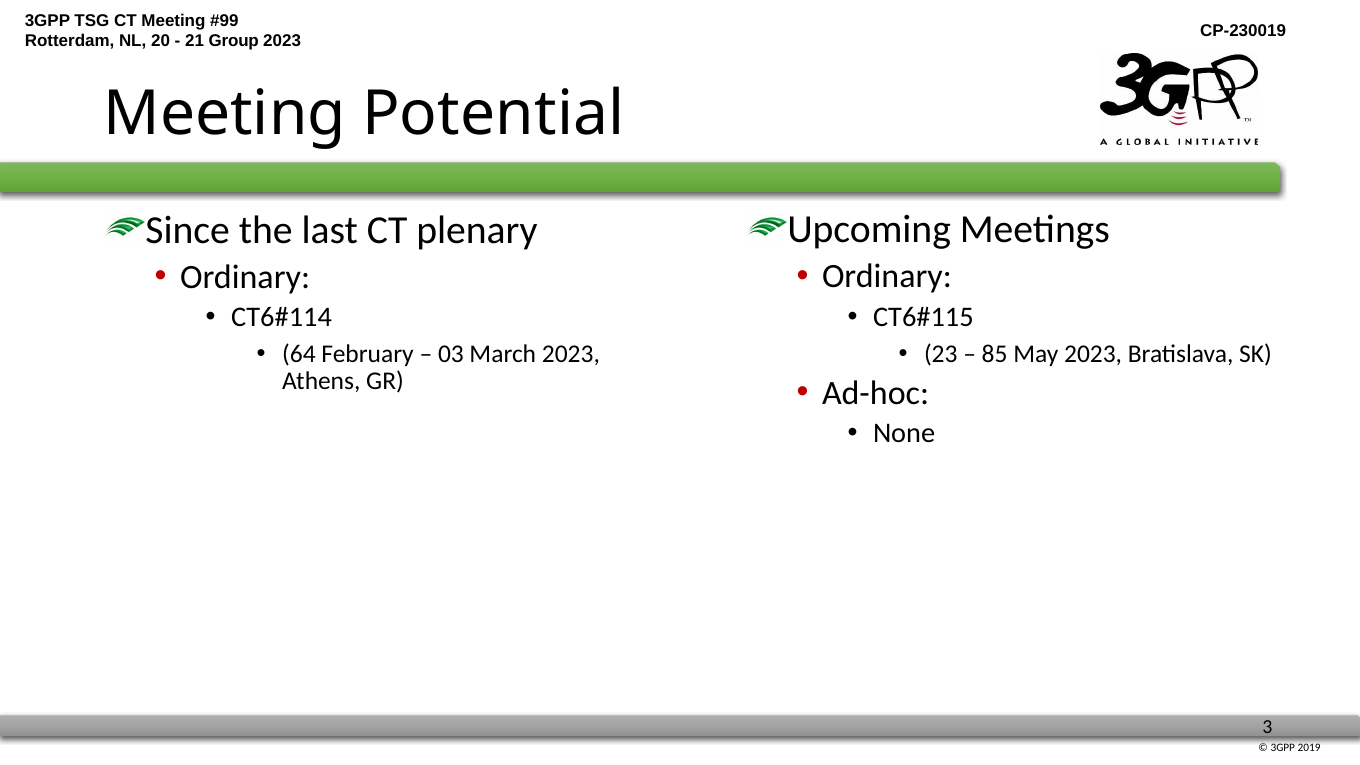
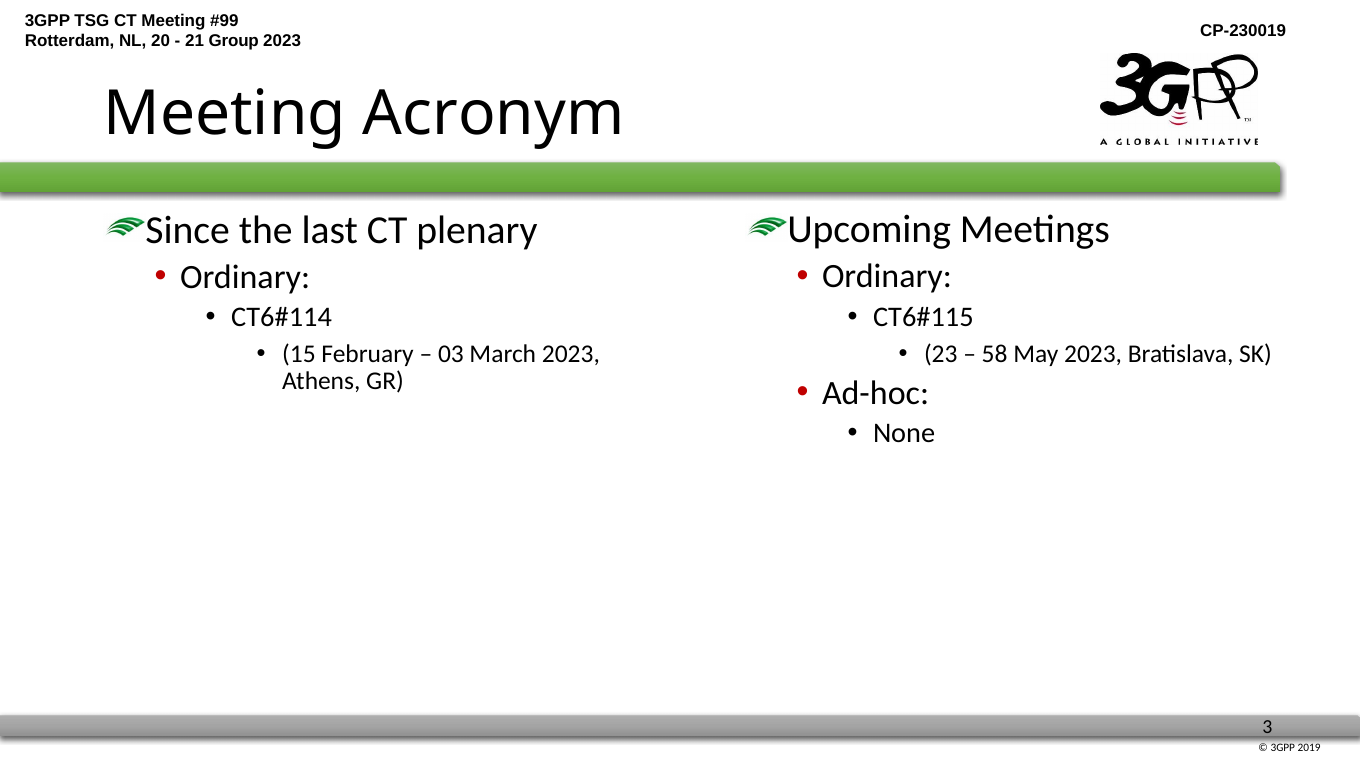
Potential: Potential -> Acronym
64: 64 -> 15
85: 85 -> 58
